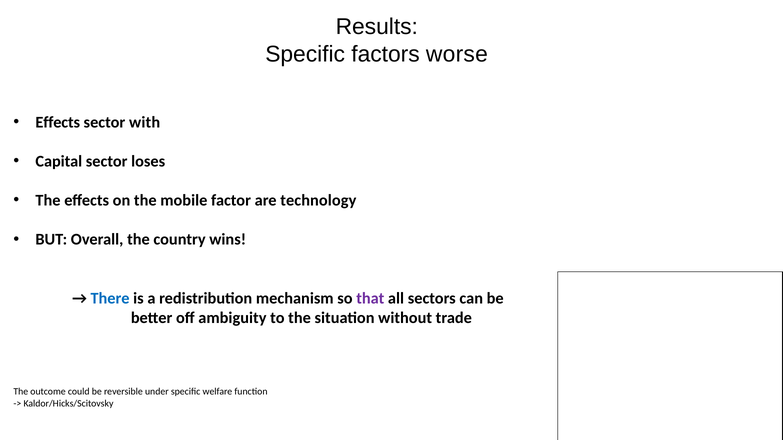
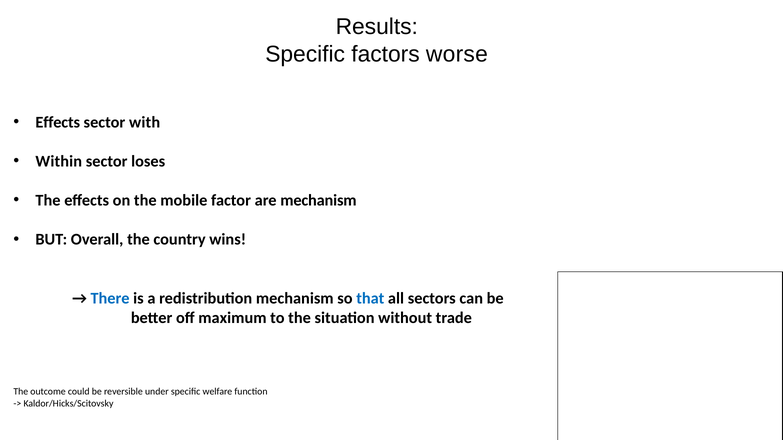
Capital: Capital -> Within
are technology: technology -> mechanism
that colour: purple -> blue
ambiguity: ambiguity -> maximum
